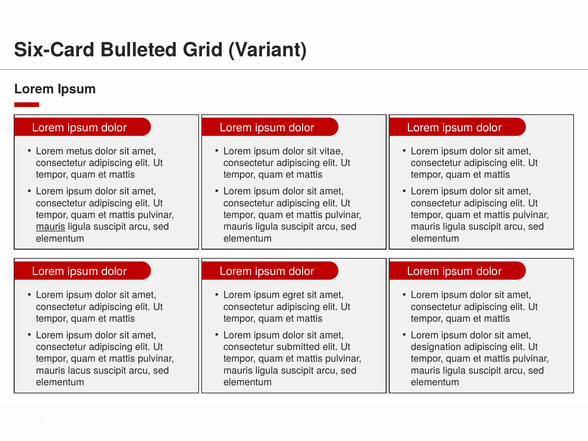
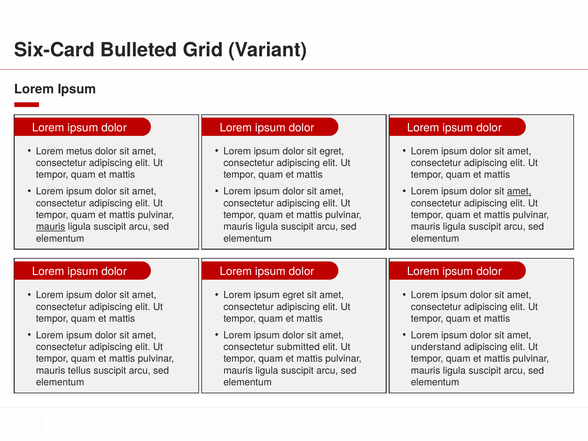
sit vitae: vitae -> egret
amet at (519, 191) underline: none -> present
designation: designation -> understand
lacus: lacus -> tellus
